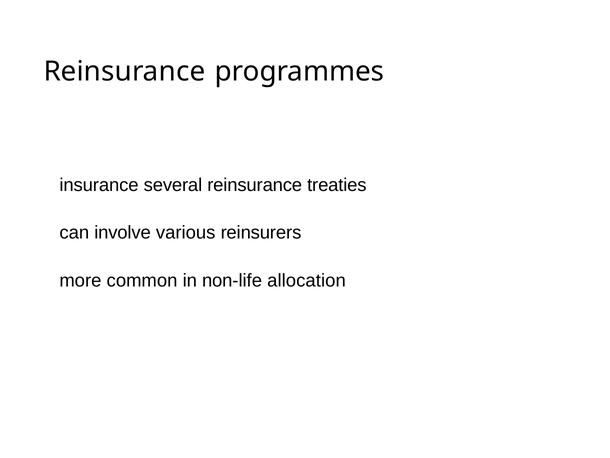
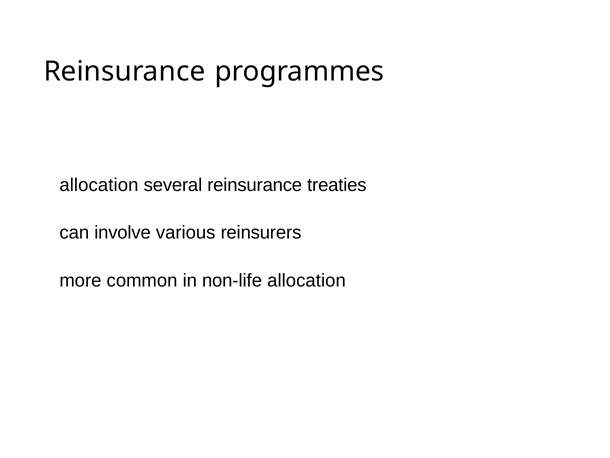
insurance at (99, 185): insurance -> allocation
